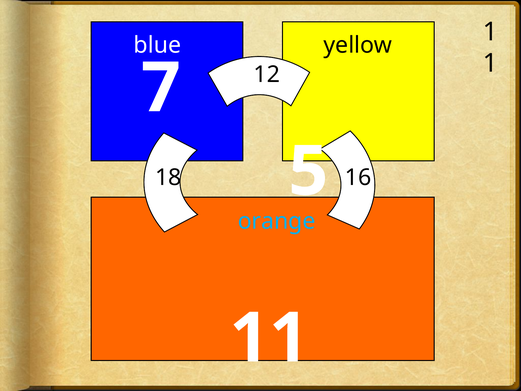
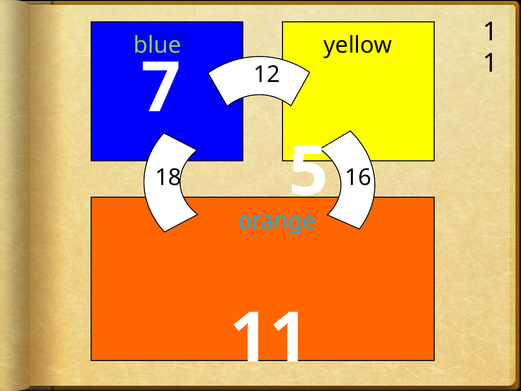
blue colour: white -> light green
